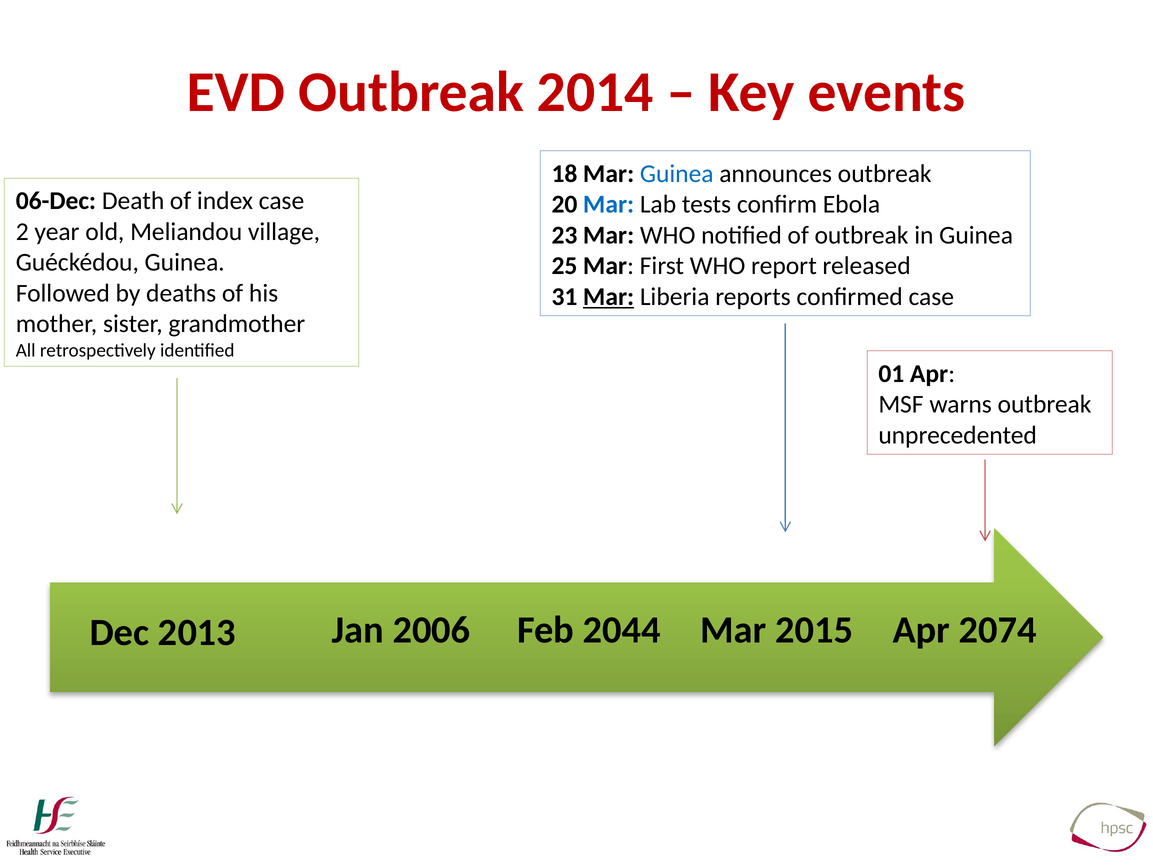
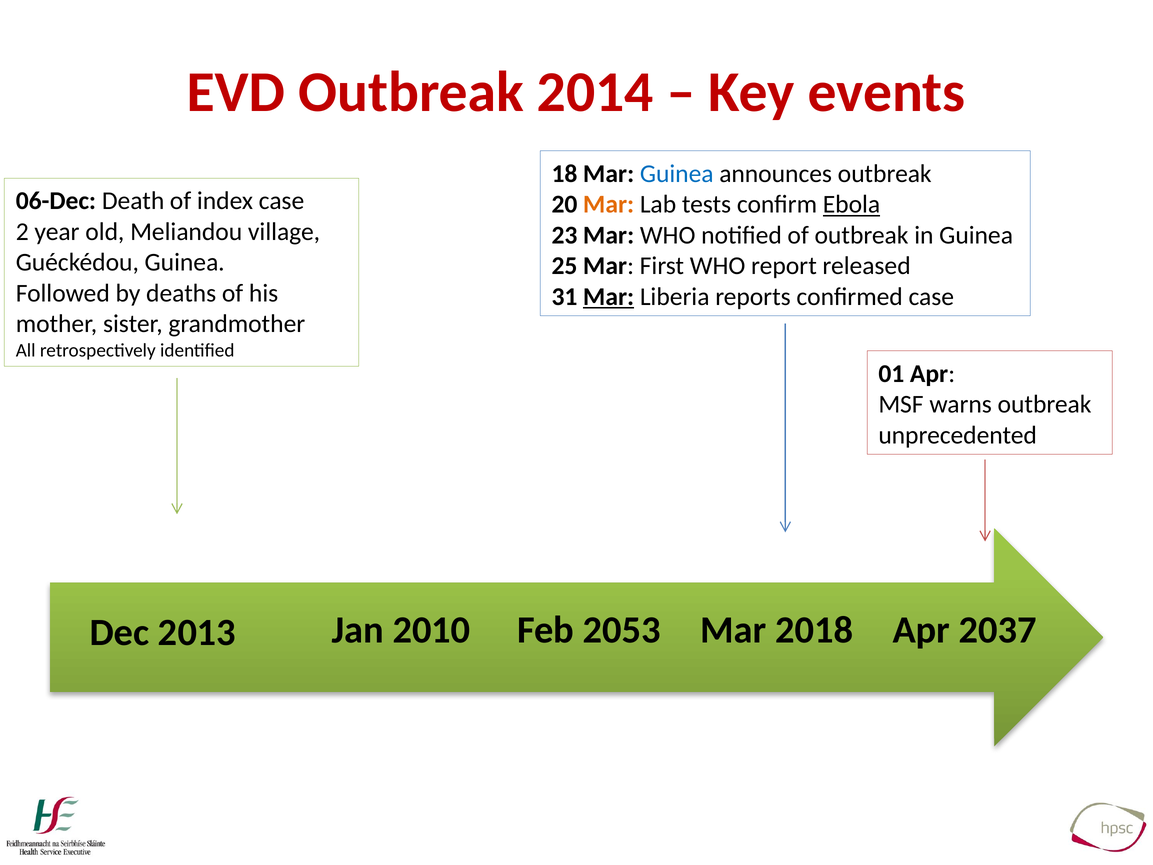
Mar at (609, 204) colour: blue -> orange
Ebola underline: none -> present
2006: 2006 -> 2010
2044: 2044 -> 2053
2015: 2015 -> 2018
2074: 2074 -> 2037
